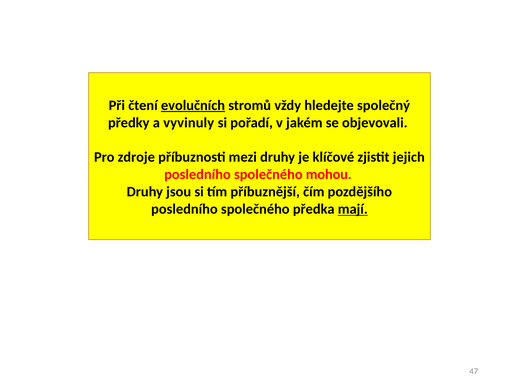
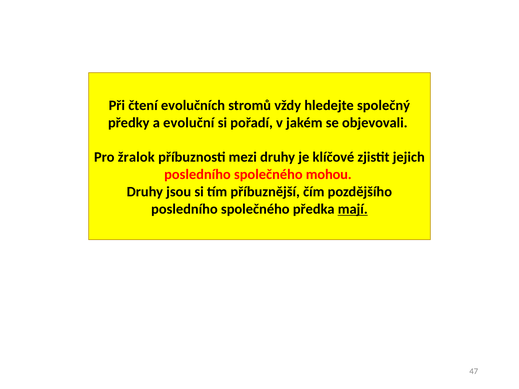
evolučních underline: present -> none
vyvinuly: vyvinuly -> evoluční
zdroje: zdroje -> žralok
